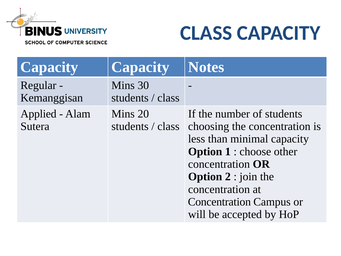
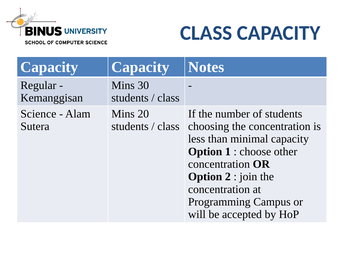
Applied: Applied -> Science
Concentration at (219, 202): Concentration -> Programming
